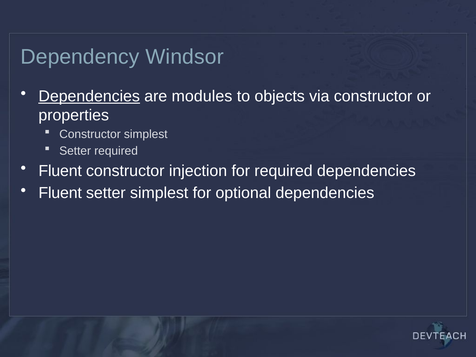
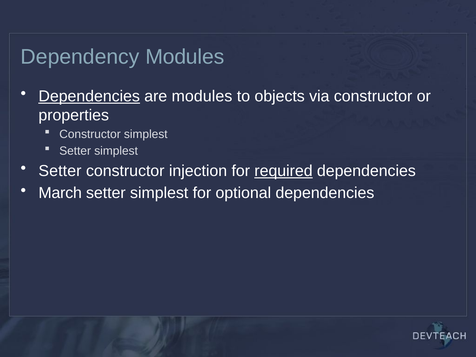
Dependency Windsor: Windsor -> Modules
required at (116, 151): required -> simplest
Fluent at (60, 171): Fluent -> Setter
required at (283, 171) underline: none -> present
Fluent at (60, 193): Fluent -> March
